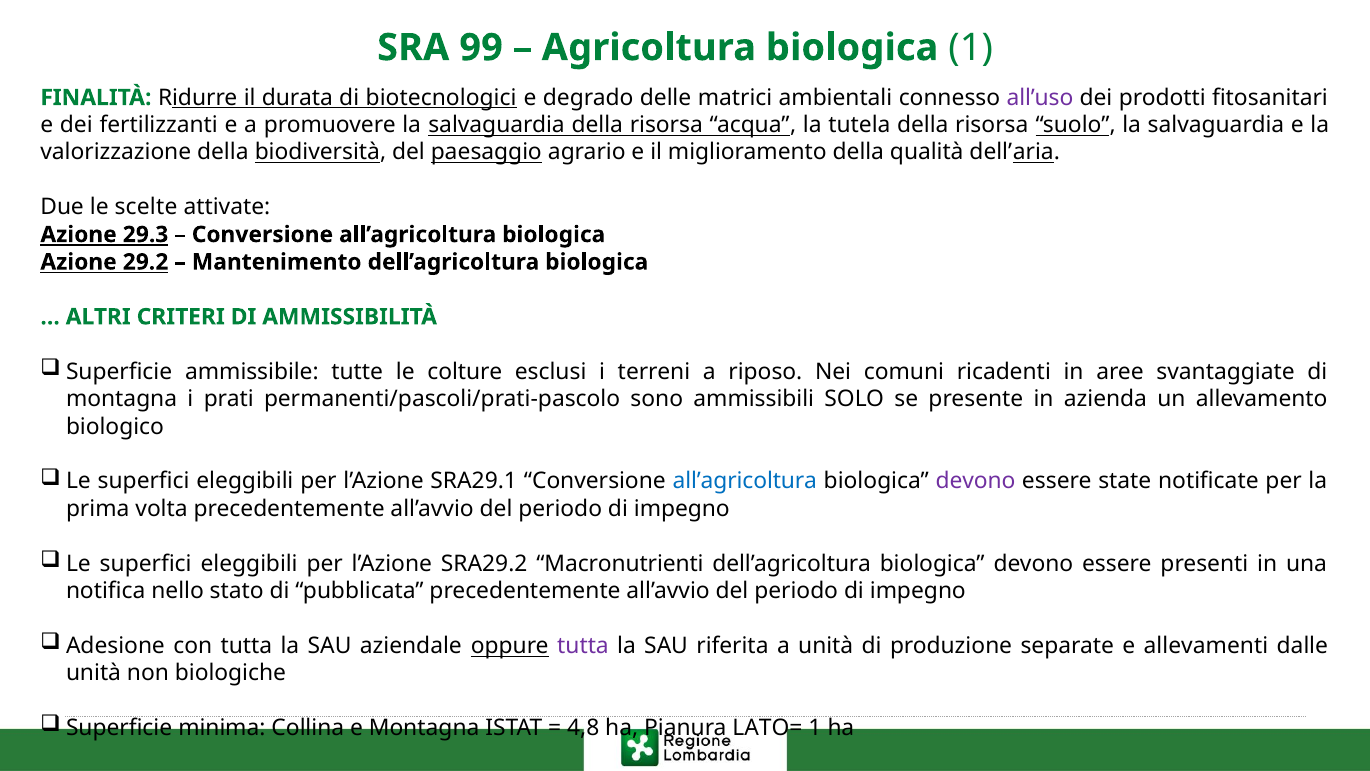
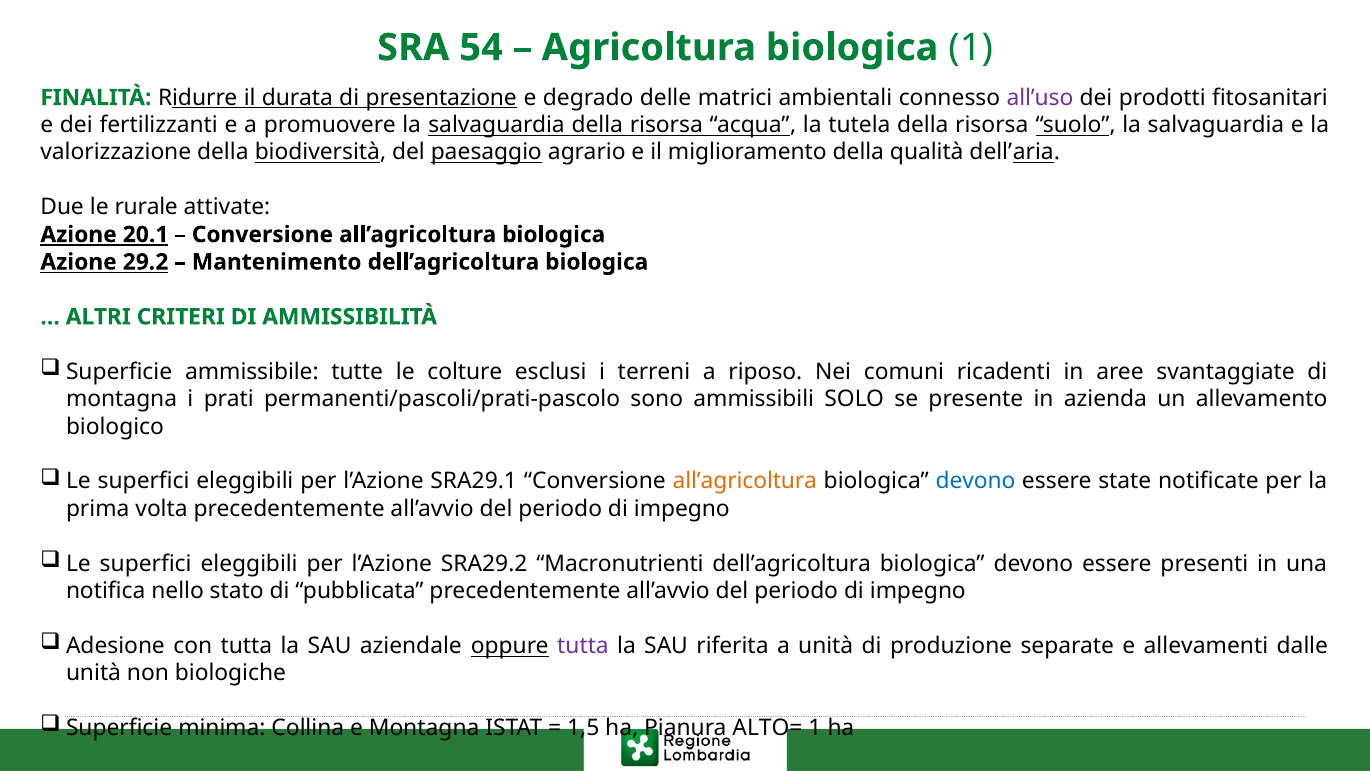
99: 99 -> 54
biotecnologici: biotecnologici -> presentazione
scelte: scelte -> rurale
29.3: 29.3 -> 20.1
all’agricoltura at (745, 481) colour: blue -> orange
devono at (975, 481) colour: purple -> blue
4,8: 4,8 -> 1,5
LATO=: LATO= -> ALTO=
